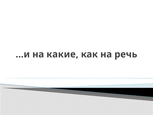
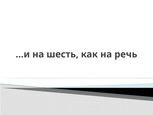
какие: какие -> шесть
